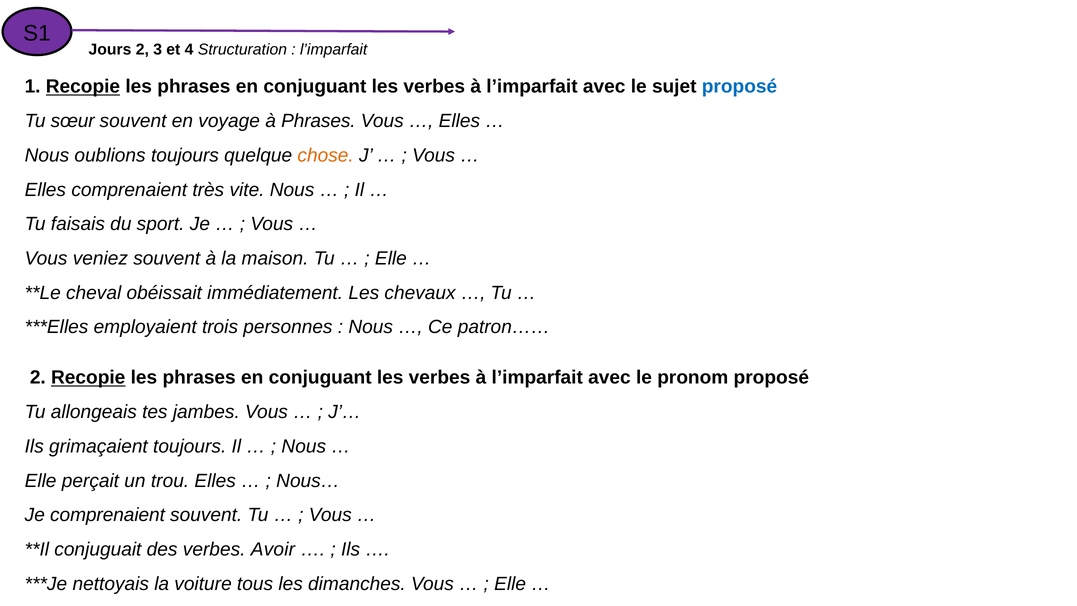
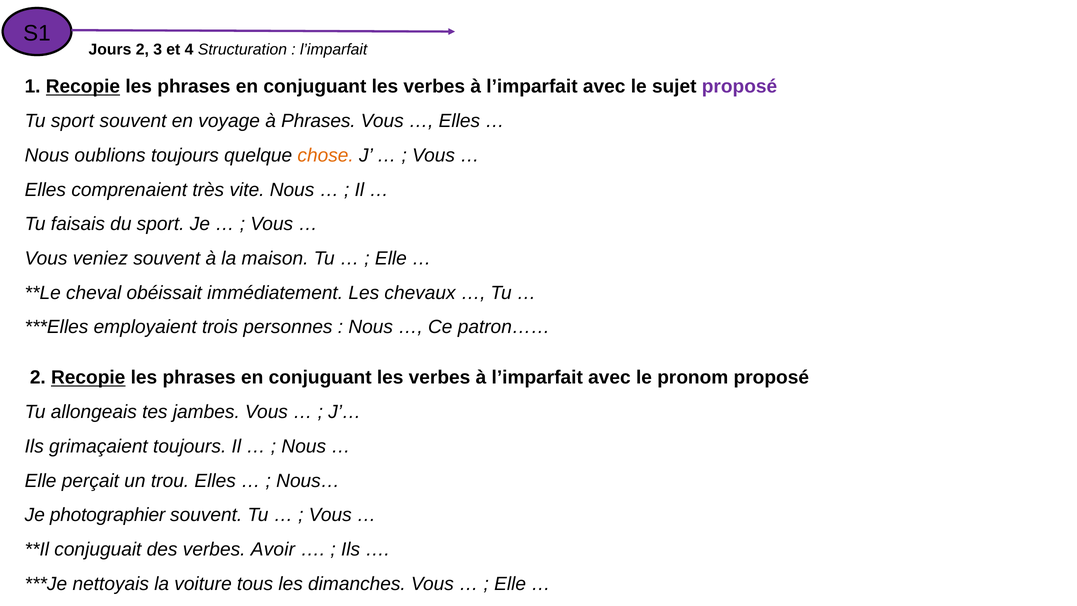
proposé at (740, 87) colour: blue -> purple
Tu sœur: sœur -> sport
Je comprenaient: comprenaient -> photographier
